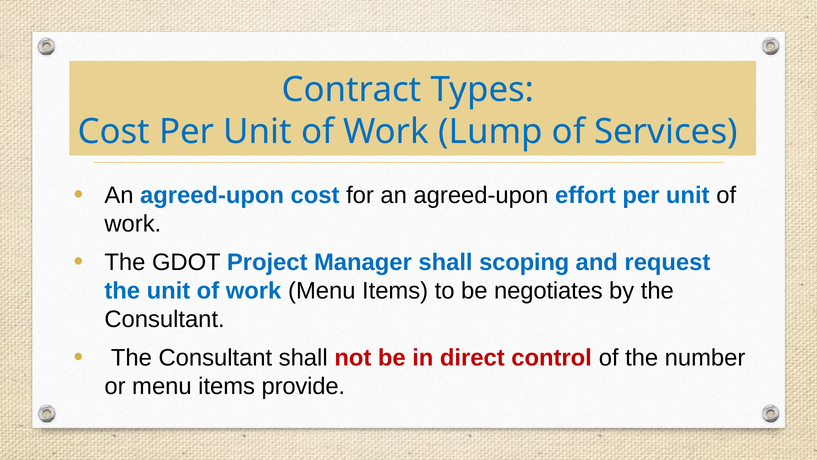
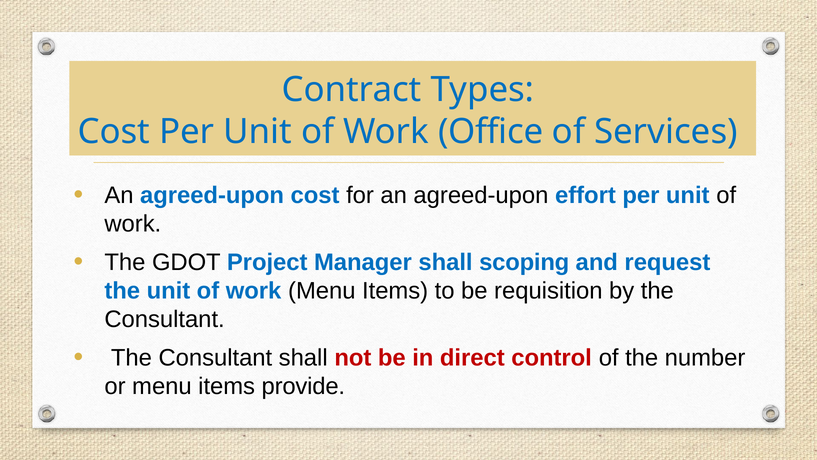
Lump: Lump -> Office
negotiates: negotiates -> requisition
